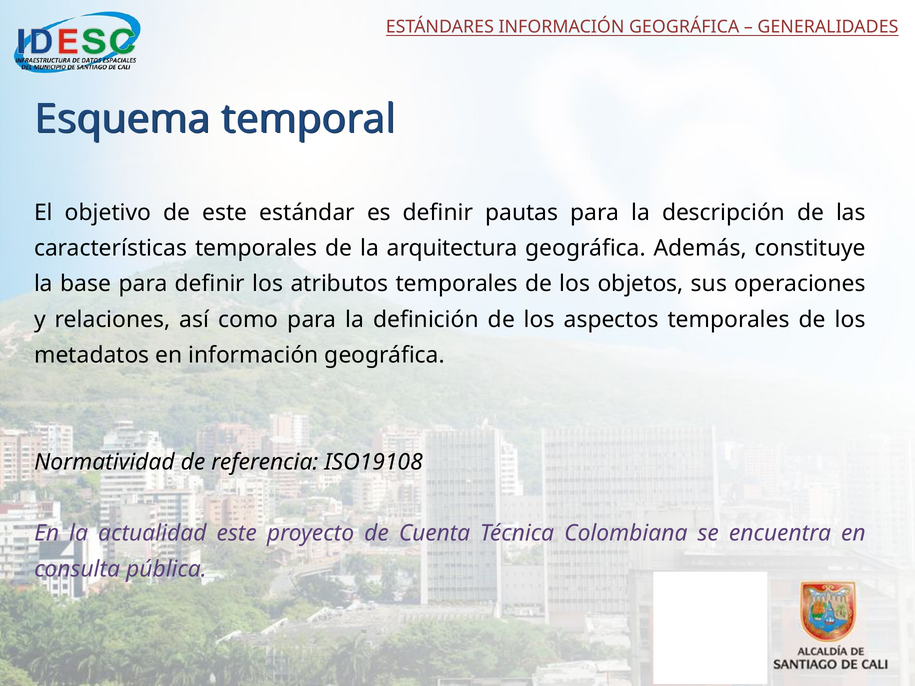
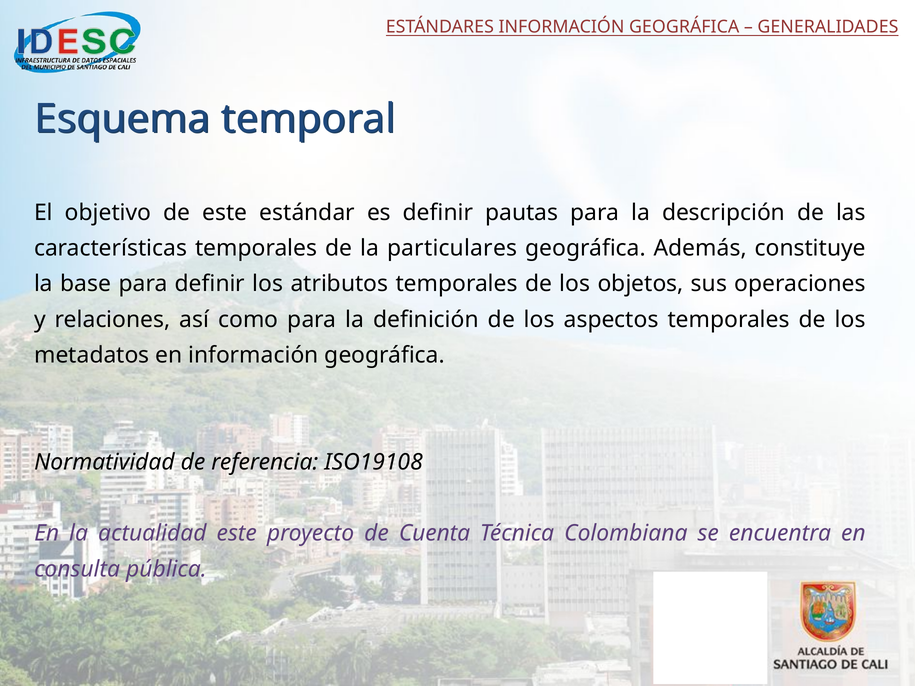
arquitectura: arquitectura -> particulares
